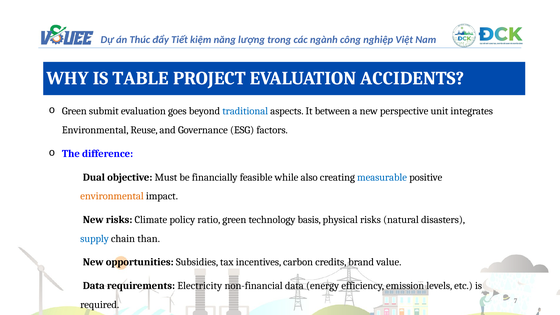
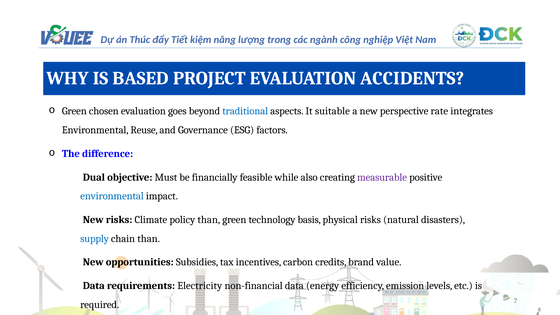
TABLE: TABLE -> BASED
submit: submit -> chosen
between: between -> suitable
unit: unit -> rate
measurable colour: blue -> purple
environmental at (112, 196) colour: orange -> blue
policy ratio: ratio -> than
